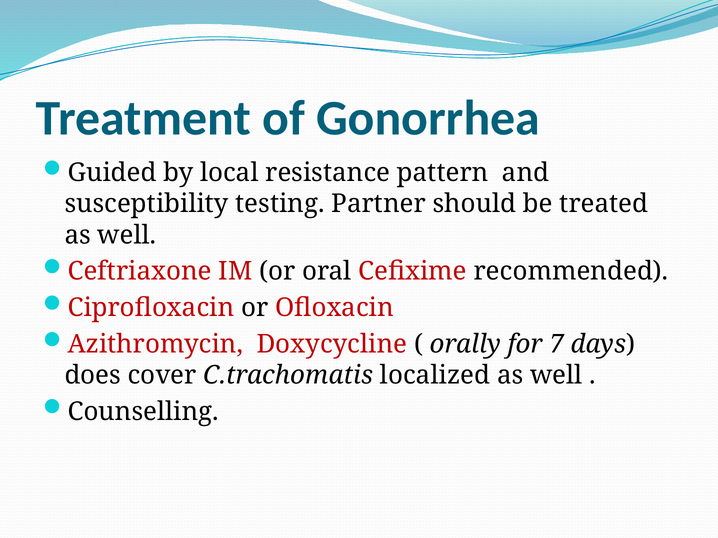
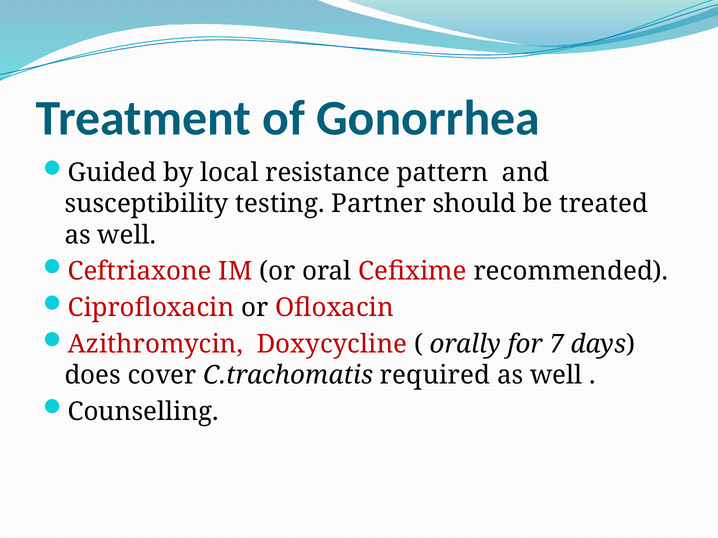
localized: localized -> required
